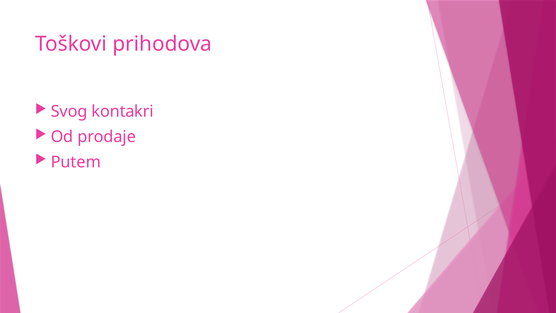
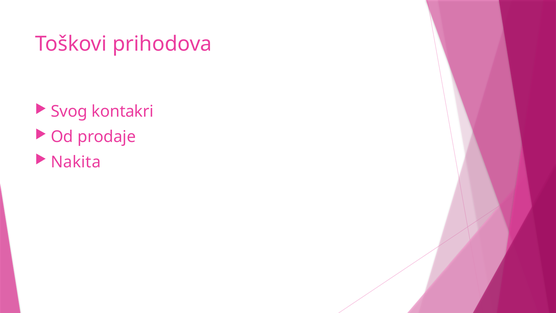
Putem: Putem -> Nakita
